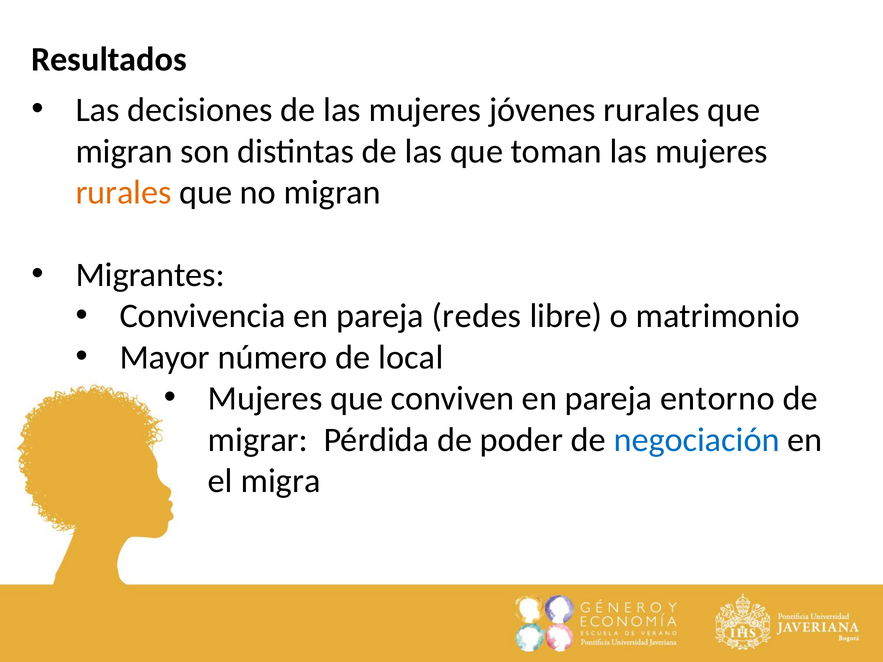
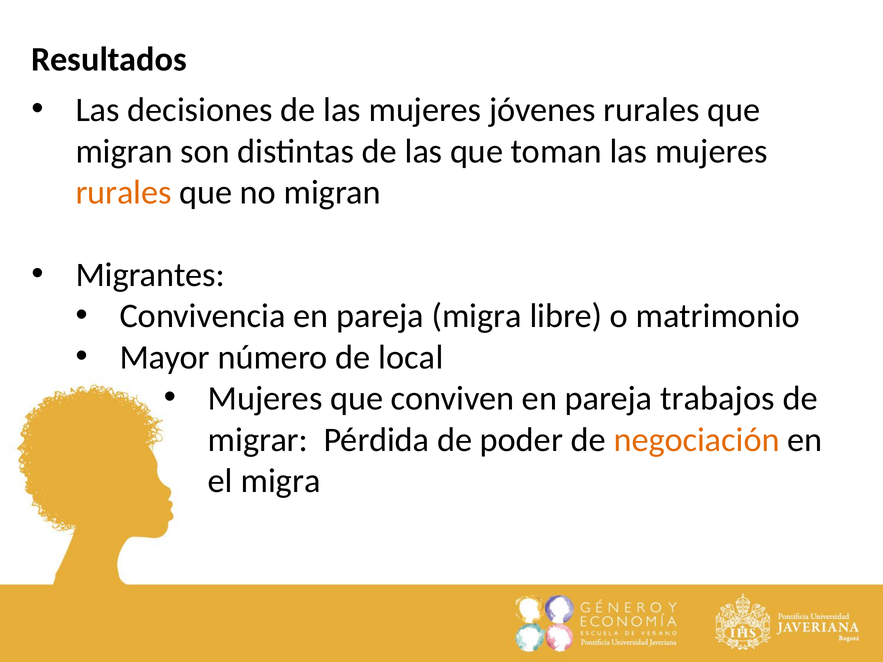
pareja redes: redes -> migra
entorno: entorno -> trabajos
negociación colour: blue -> orange
